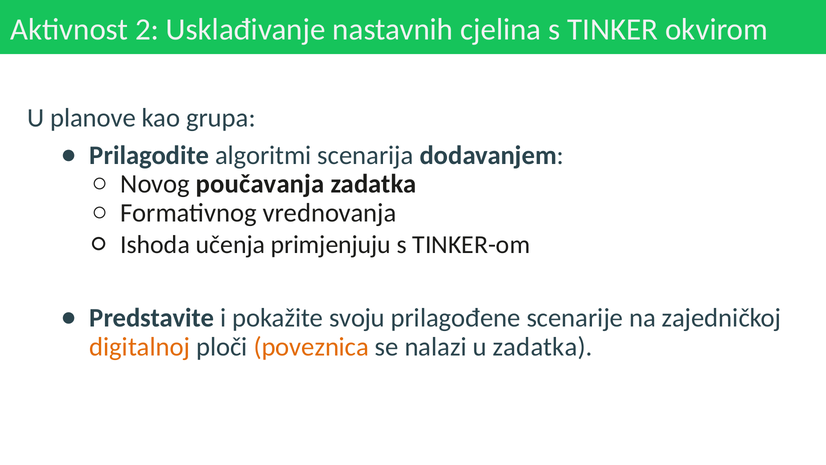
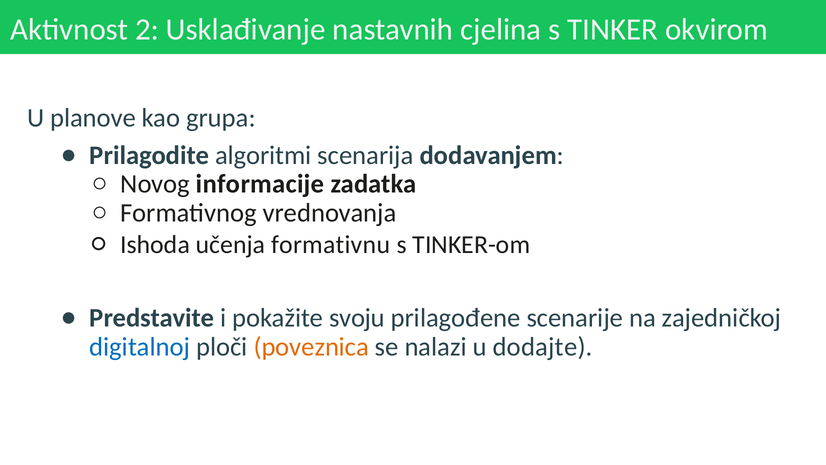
poučavanja: poučavanja -> informacije
primjenjuju: primjenjuju -> formativnu
digitalnoj colour: orange -> blue
u zadatka: zadatka -> dodajte
